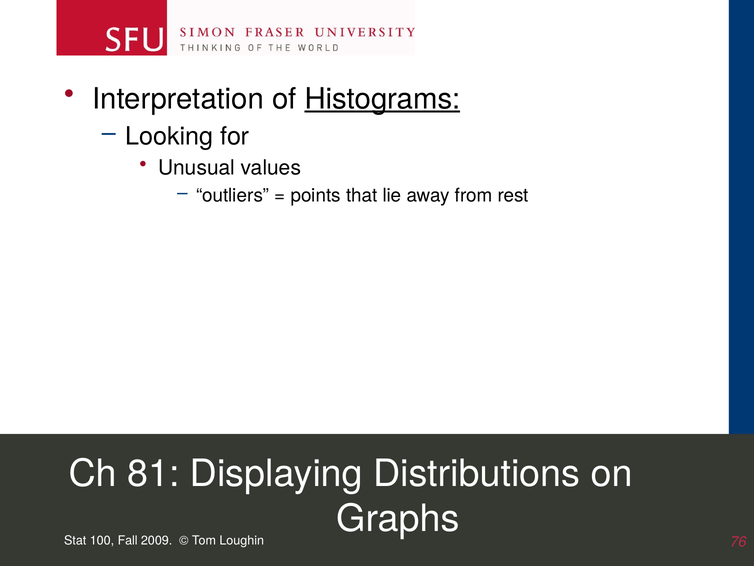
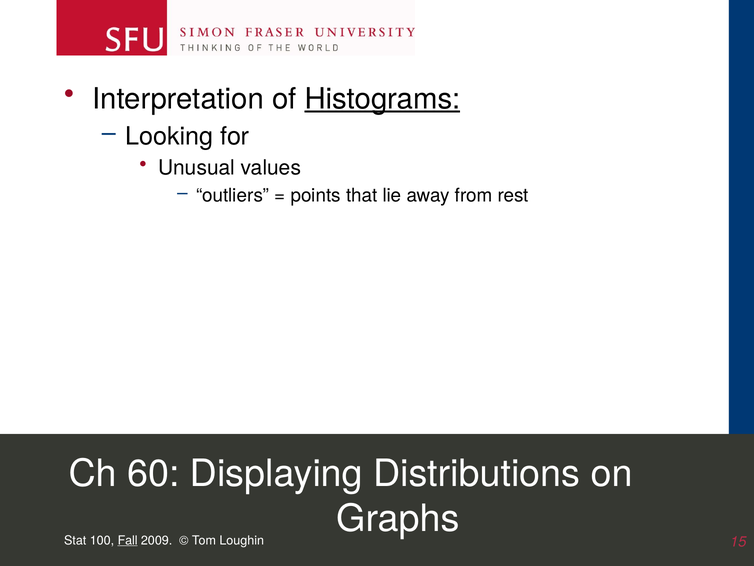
81: 81 -> 60
Fall underline: none -> present
76: 76 -> 15
